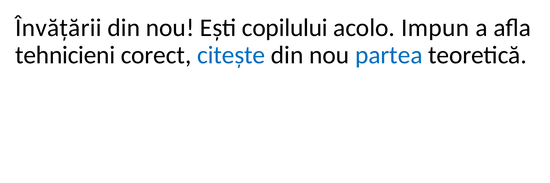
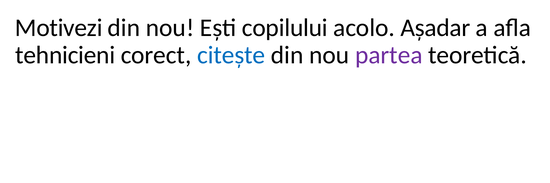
Învățării: Învățării -> Motivezi
Impun: Impun -> Așadar
partea colour: blue -> purple
